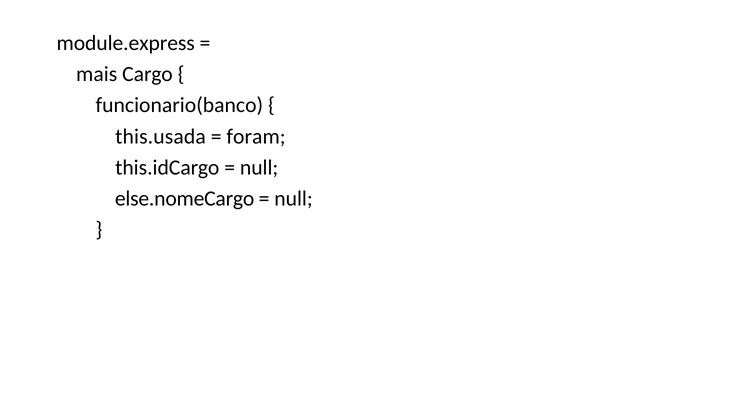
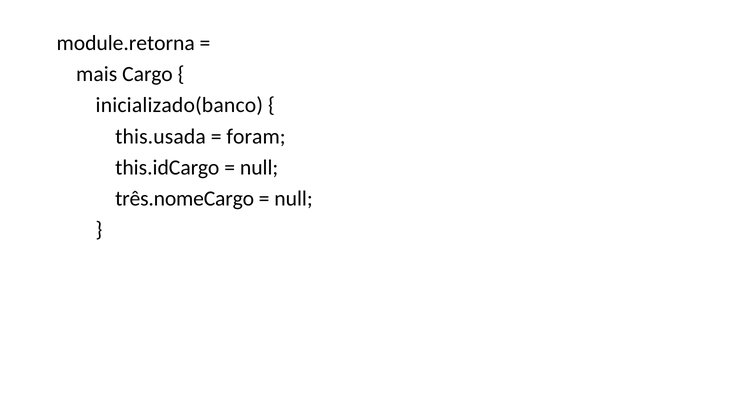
module.express: module.express -> module.retorna
funcionario(banco: funcionario(banco -> inicializado(banco
else.nomeCargo: else.nomeCargo -> três.nomeCargo
